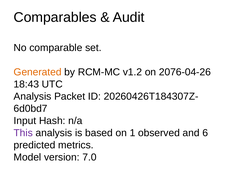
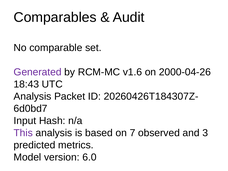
Generated colour: orange -> purple
v1.2: v1.2 -> v1.6
2076-04-26: 2076-04-26 -> 2000-04-26
1: 1 -> 7
6: 6 -> 3
7.0: 7.0 -> 6.0
